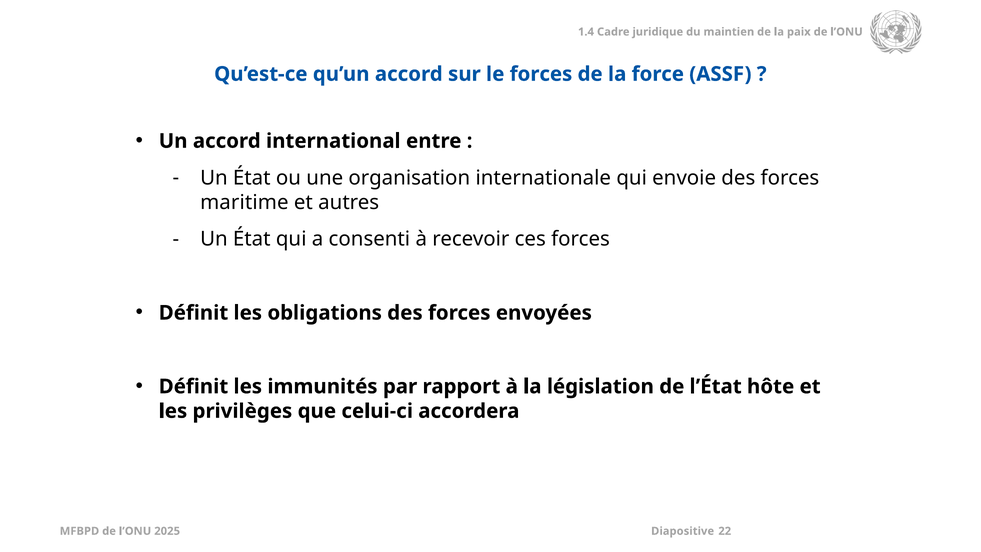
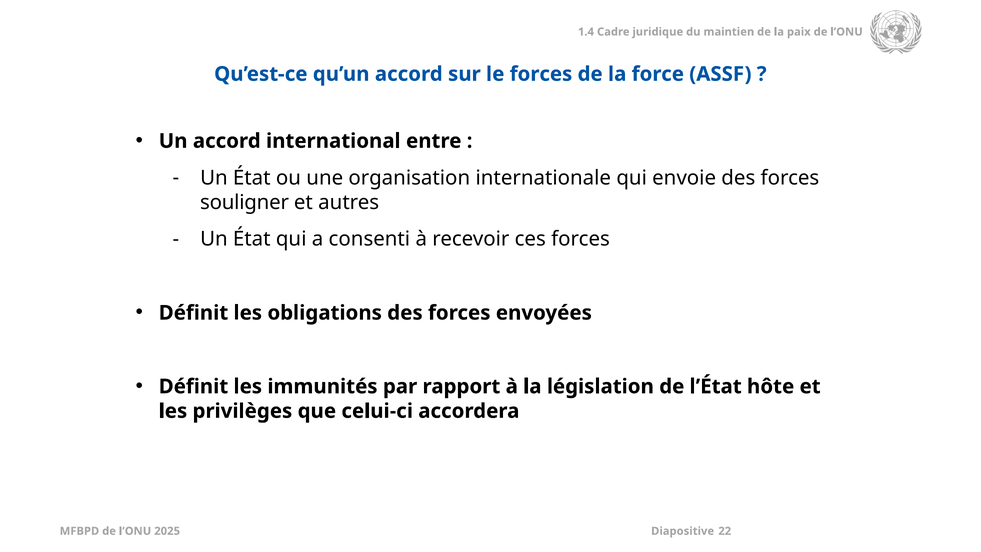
maritime: maritime -> souligner
